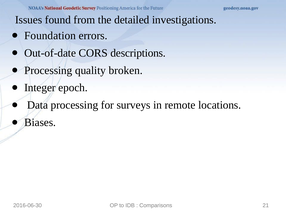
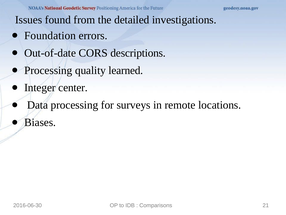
broken: broken -> learned
epoch: epoch -> center
